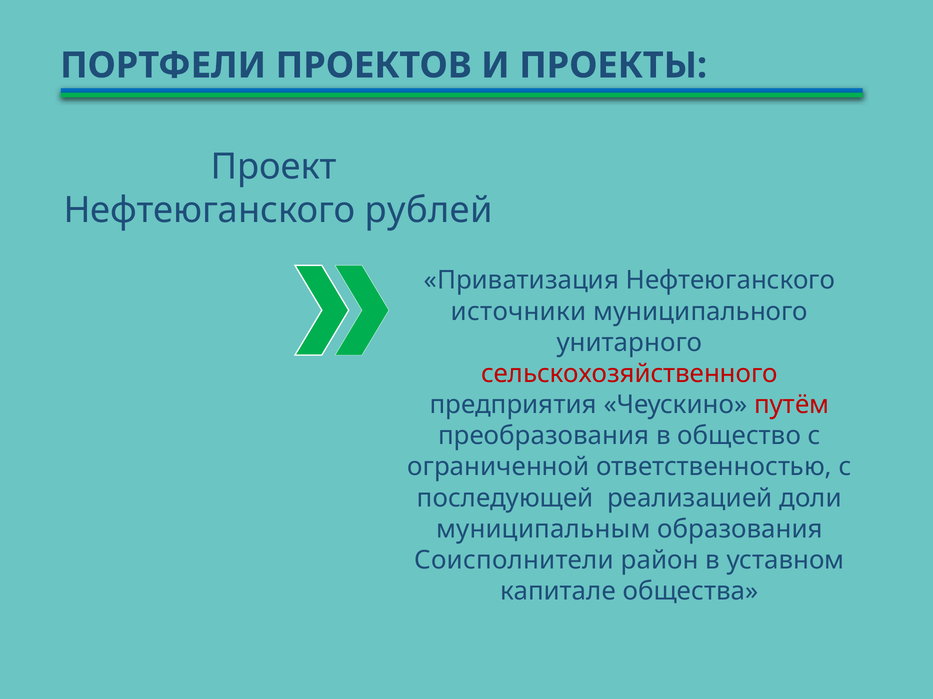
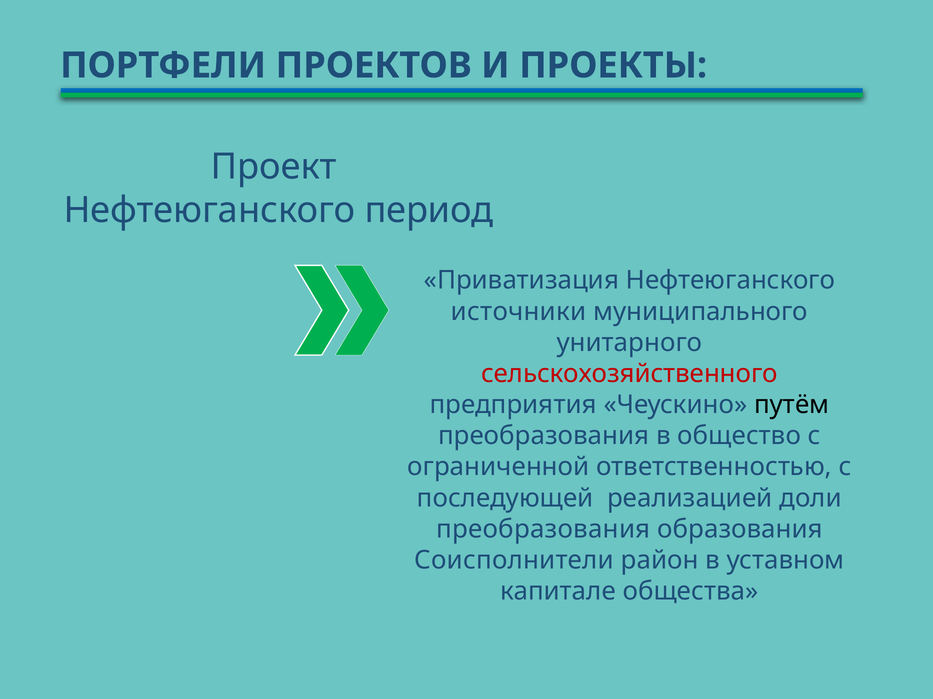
рублей: рублей -> период
путём colour: red -> black
муниципальным at (543, 530): муниципальным -> преобразования
